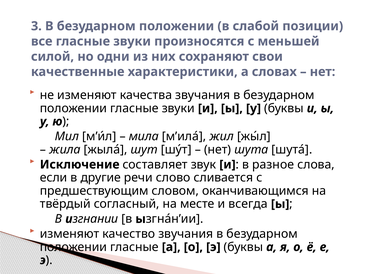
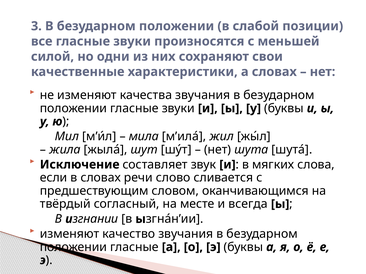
разное: разное -> мягких
в другие: другие -> словах
